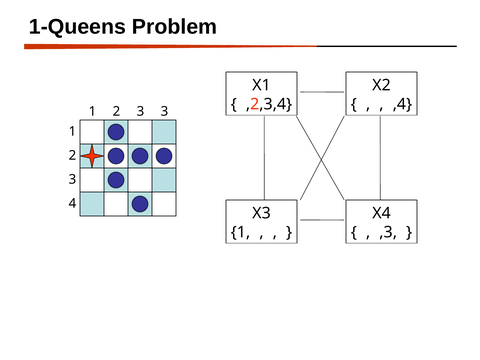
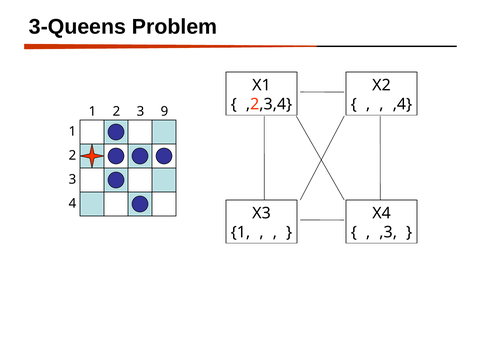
1-Queens: 1-Queens -> 3-Queens
2 3: 3 -> 9
